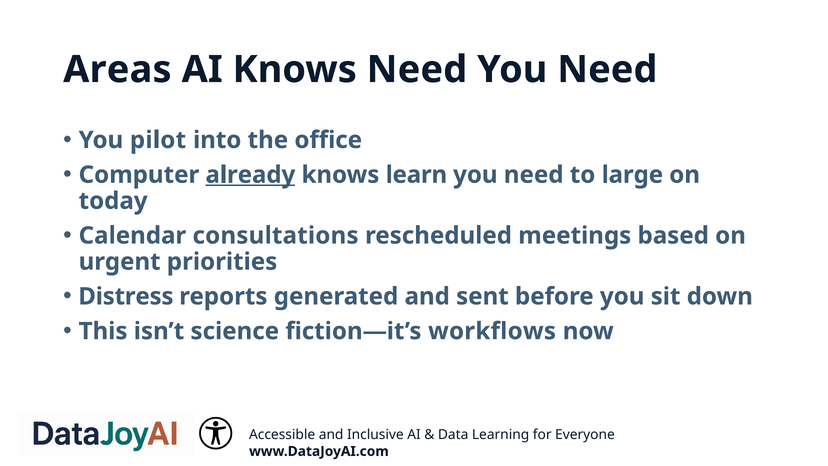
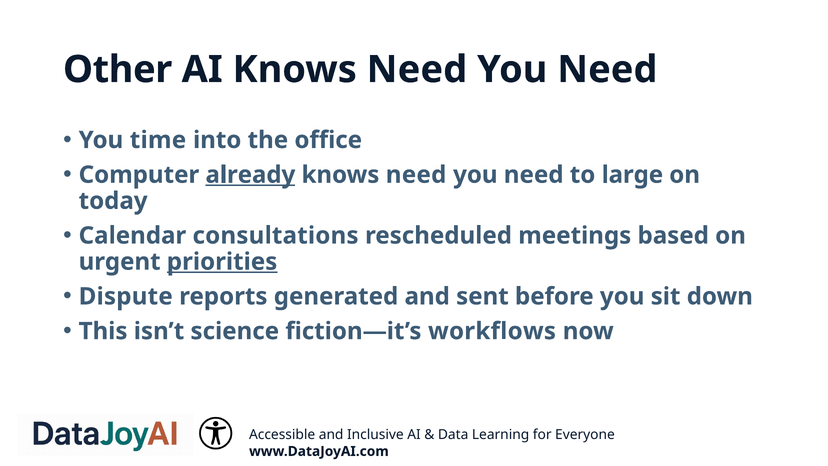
Areas: Areas -> Other
pilot: pilot -> time
learn at (416, 175): learn -> need
priorities underline: none -> present
Distress: Distress -> Dispute
